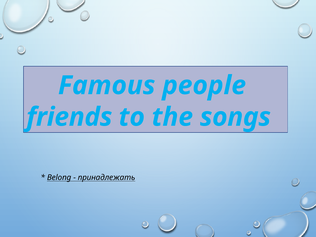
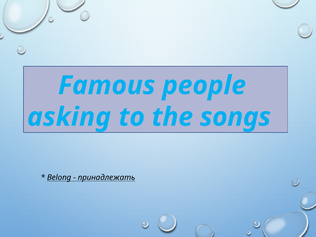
friends: friends -> asking
